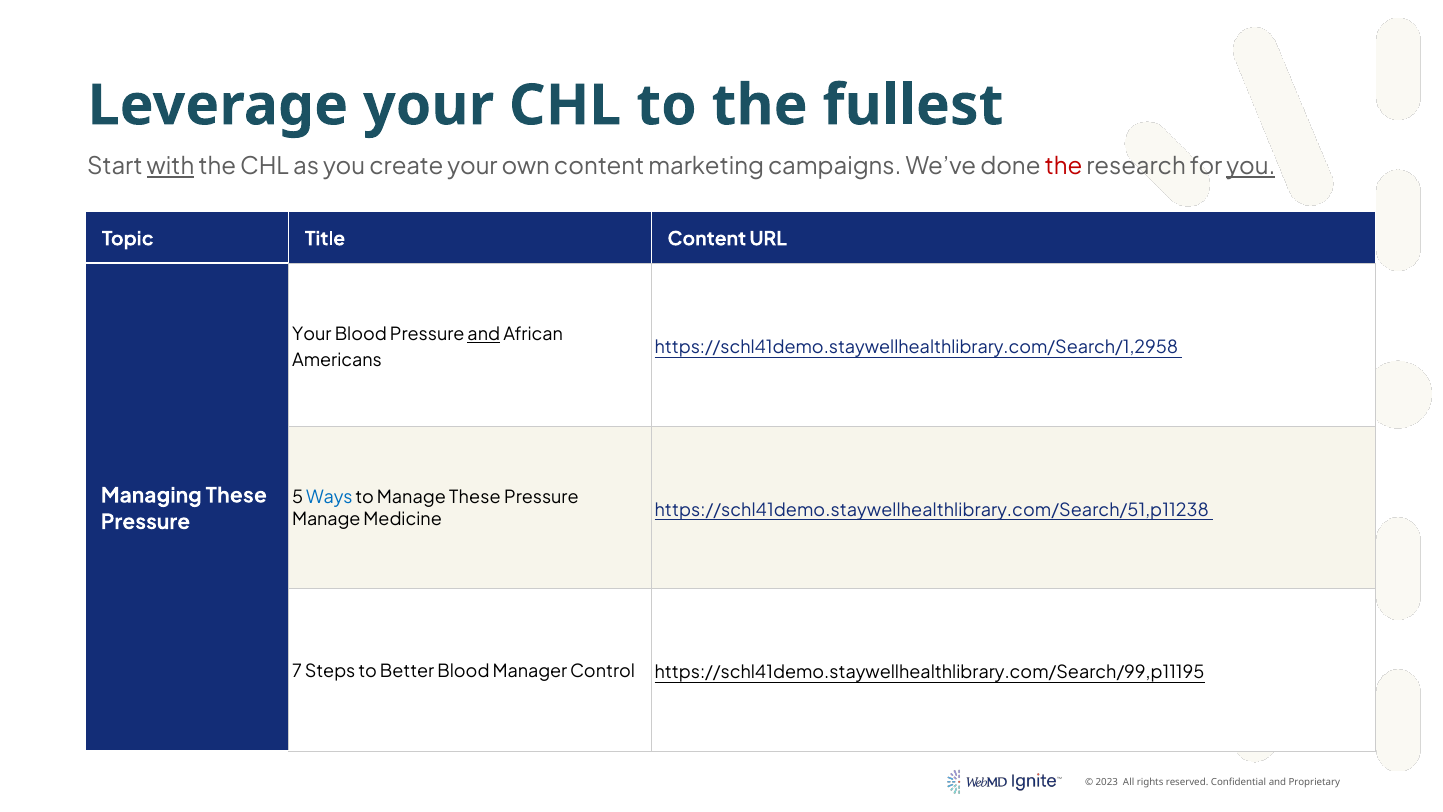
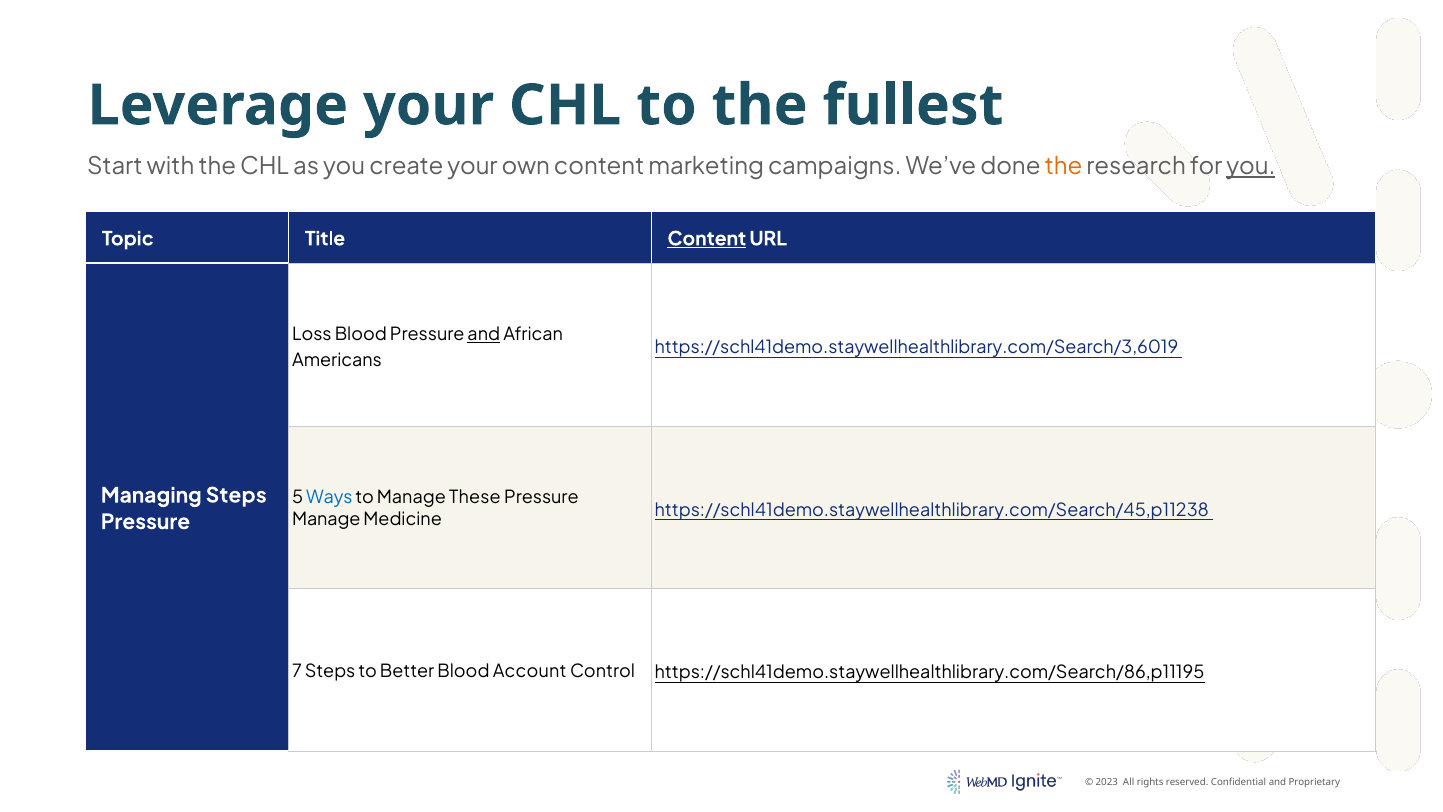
with underline: present -> none
the at (1063, 167) colour: red -> orange
Content at (707, 239) underline: none -> present
Your at (312, 335): Your -> Loss
https://schl41demo.staywellhealthlibrary.com/Search/1,2958: https://schl41demo.staywellhealthlibrary.com/Search/1,2958 -> https://schl41demo.staywellhealthlibrary.com/Search/3,6019
Managing These: These -> Steps
https://schl41demo.staywellhealthlibrary.com/Search/51,p11238: https://schl41demo.staywellhealthlibrary.com/Search/51,p11238 -> https://schl41demo.staywellhealthlibrary.com/Search/45,p11238
Manager: Manager -> Account
https://schl41demo.staywellhealthlibrary.com/Search/99,p11195: https://schl41demo.staywellhealthlibrary.com/Search/99,p11195 -> https://schl41demo.staywellhealthlibrary.com/Search/86,p11195
